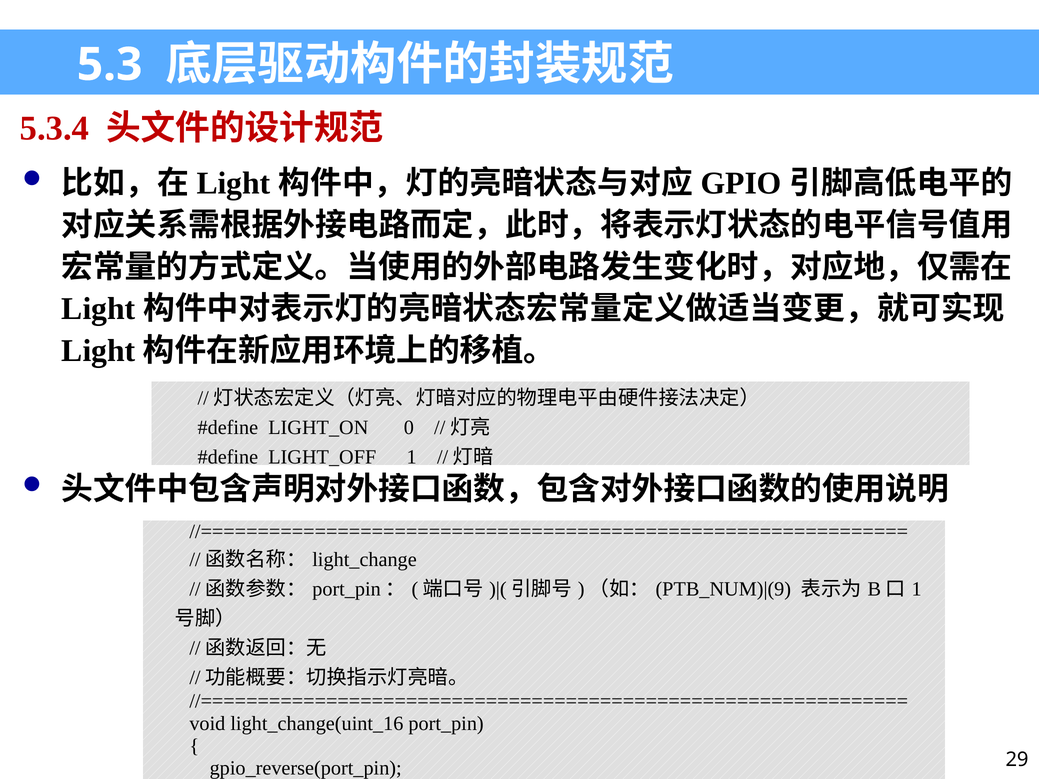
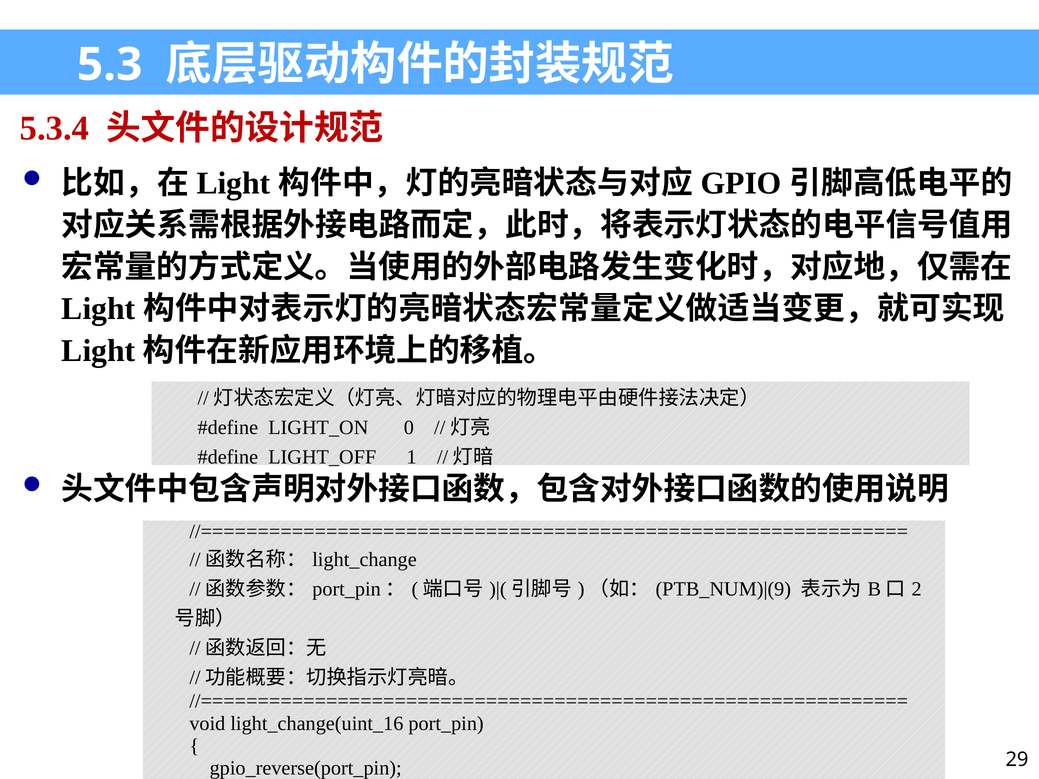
1 at (917, 589): 1 -> 2
